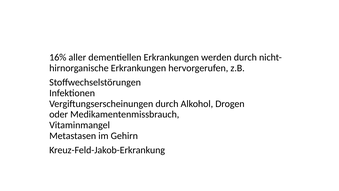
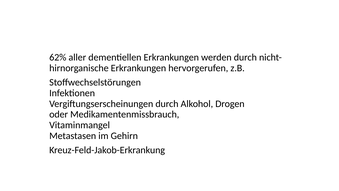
16%: 16% -> 62%
